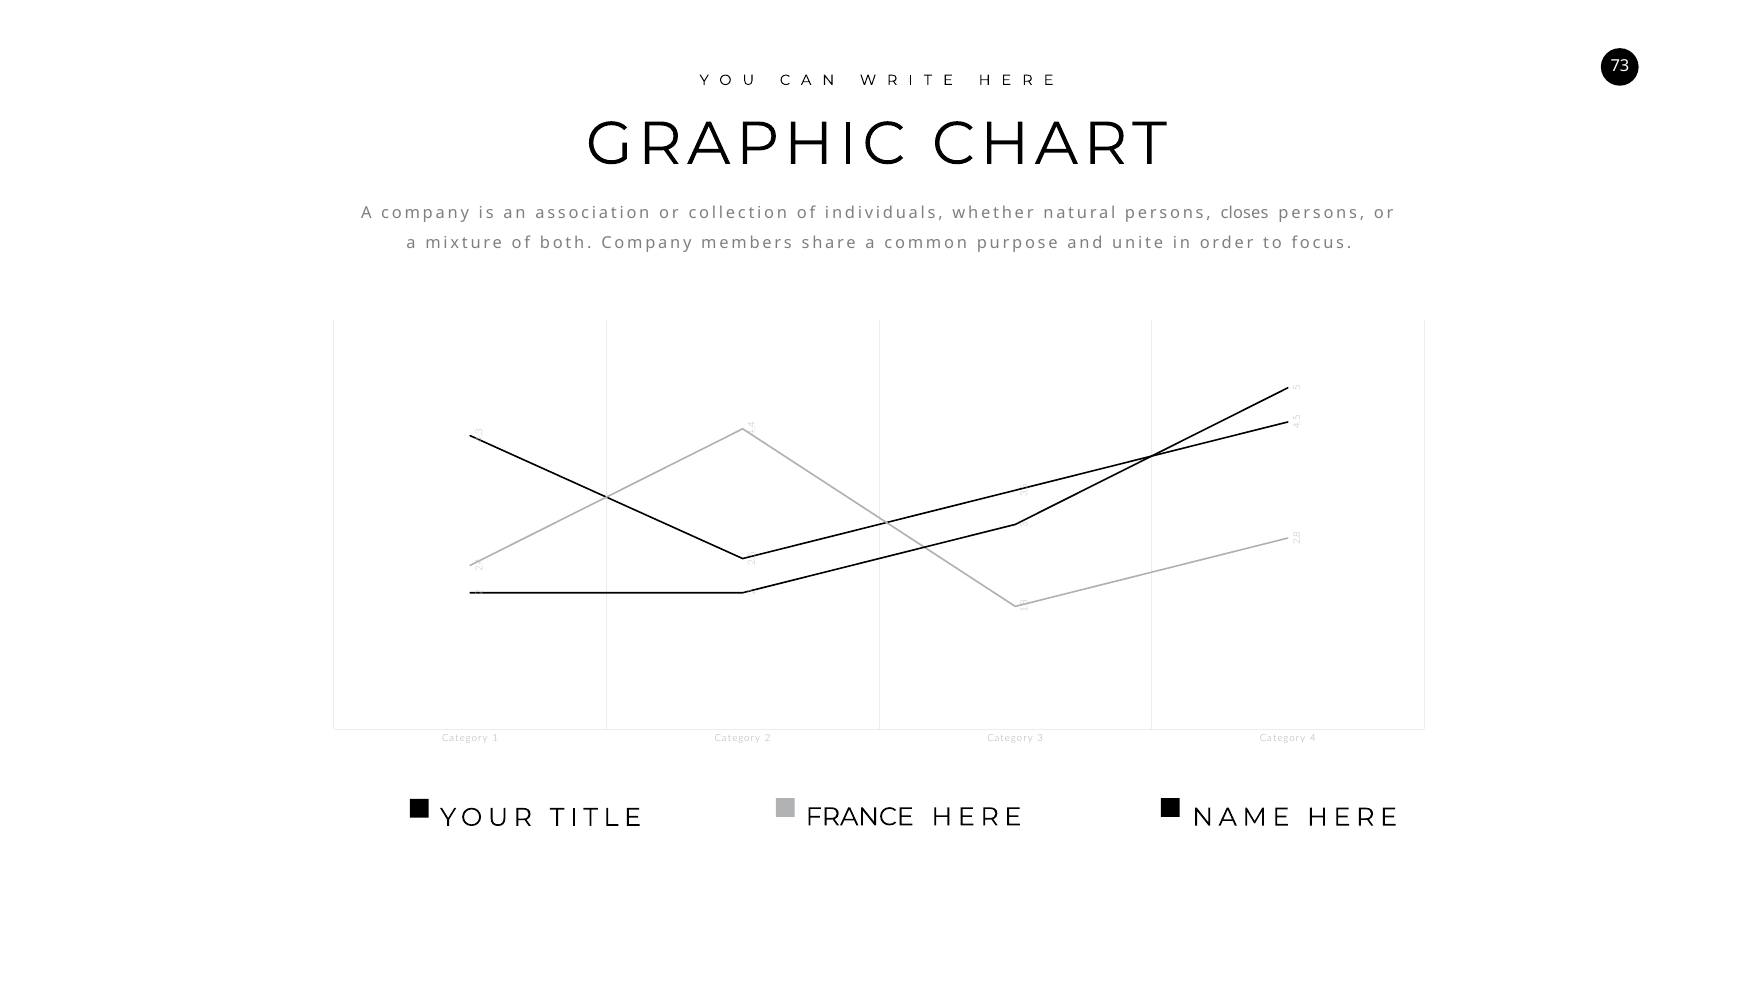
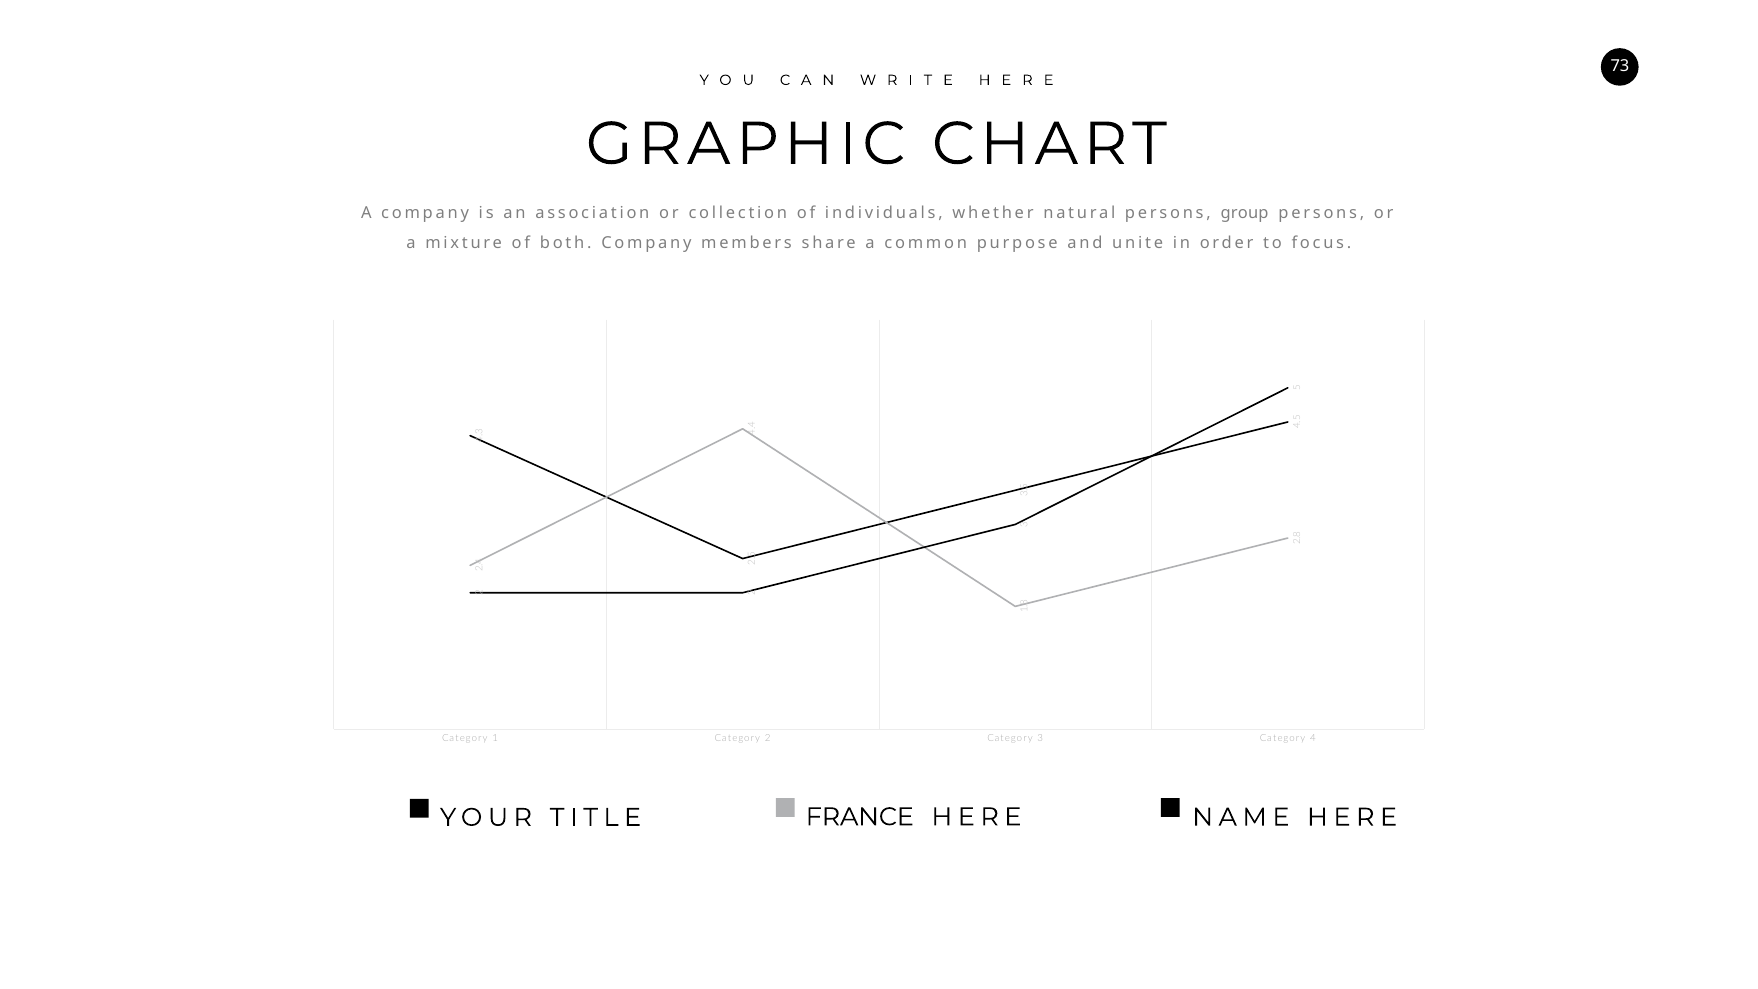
closes: closes -> group
